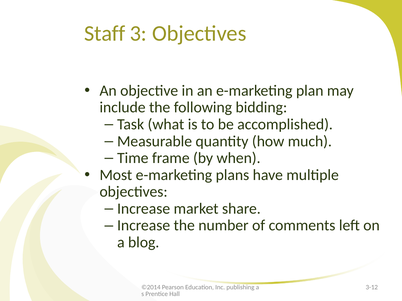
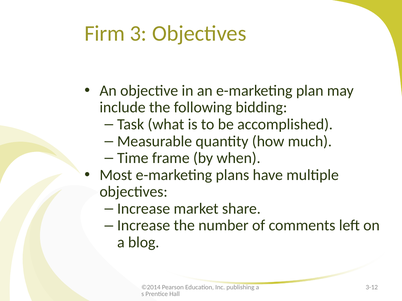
Staff: Staff -> Firm
